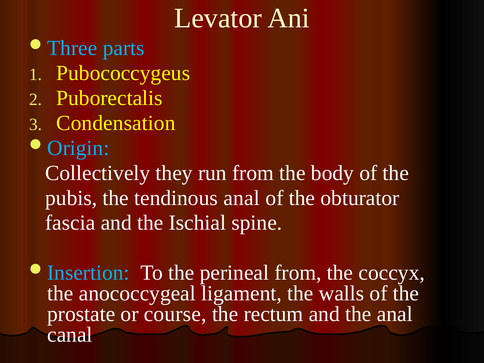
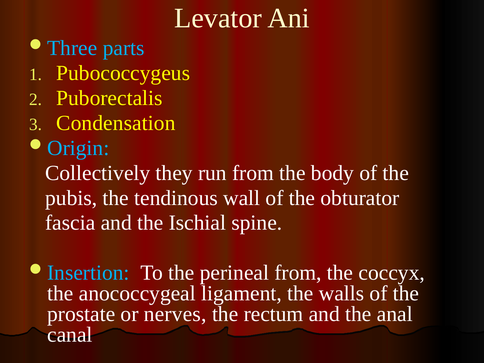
tendinous anal: anal -> wall
course: course -> nerves
